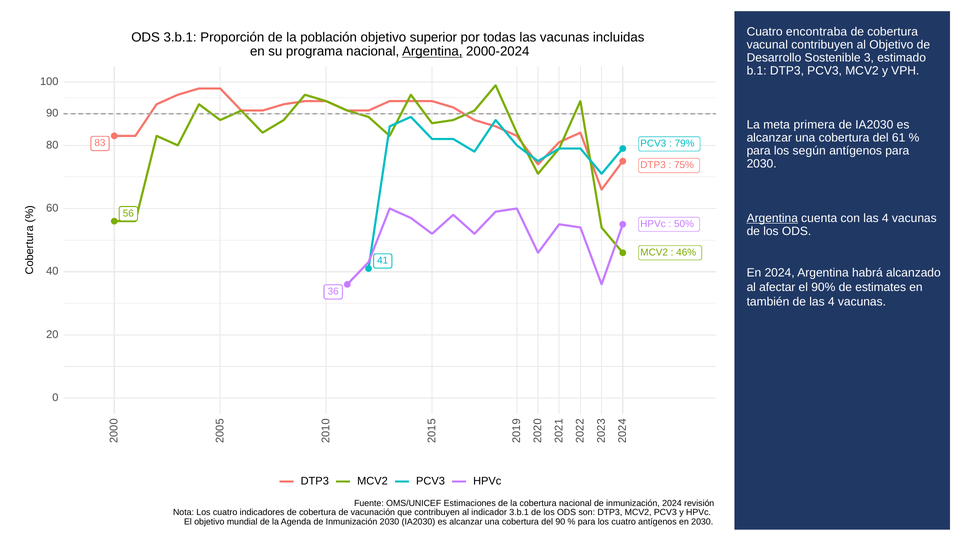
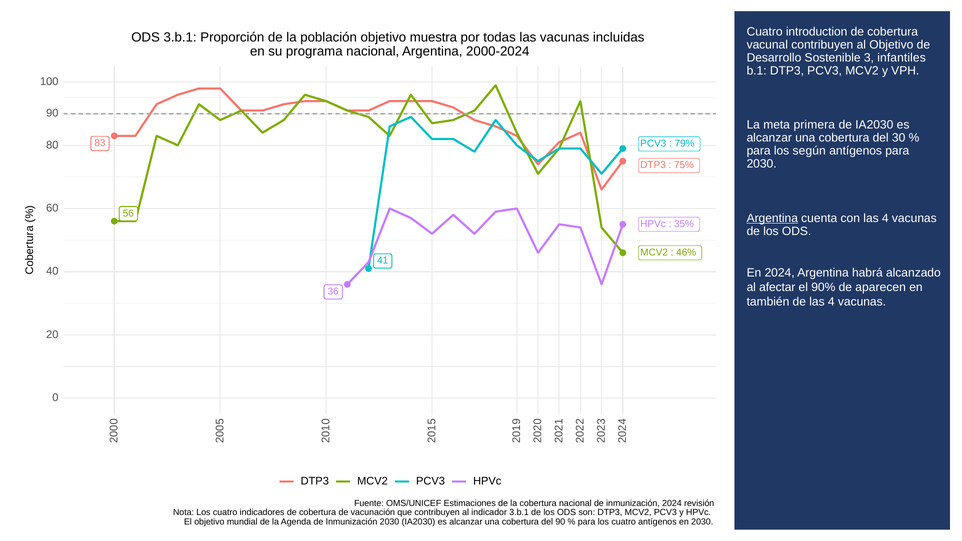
encontraba: encontraba -> introduction
superior: superior -> muestra
Argentina at (432, 52) underline: present -> none
estimado: estimado -> infantiles
61: 61 -> 30
50%: 50% -> 35%
estimates: estimates -> aparecen
